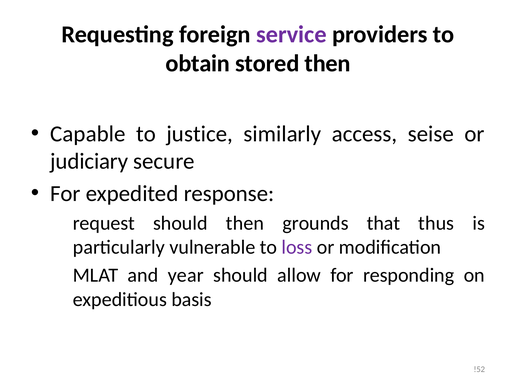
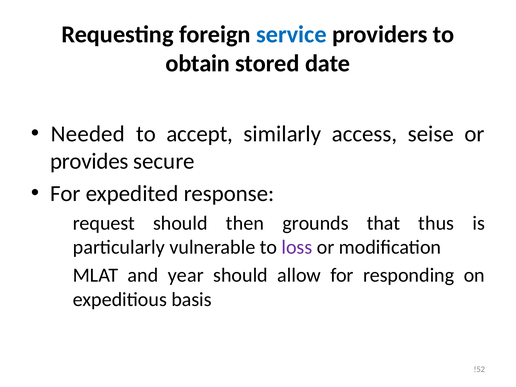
service colour: purple -> blue
stored then: then -> date
Capable: Capable -> Needed
justice: justice -> accept
judiciary: judiciary -> provides
